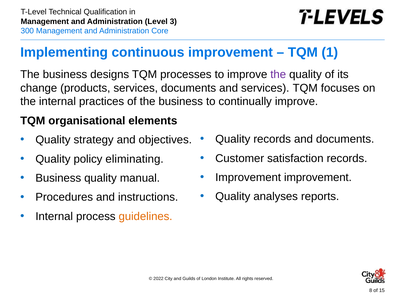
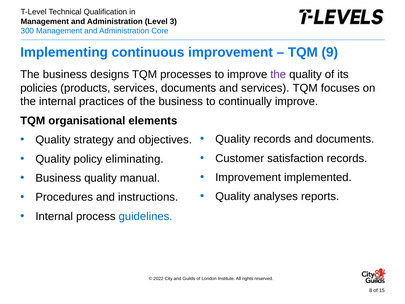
1: 1 -> 9
change: change -> policies
Improvement improvement: improvement -> implemented
guidelines colour: orange -> blue
